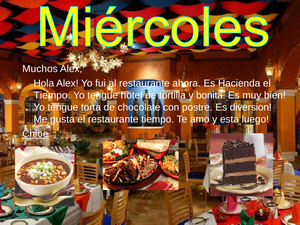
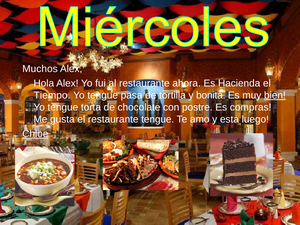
hotel: hotel -> pasa
bien underline: none -> present
diversion: diversion -> compras
restaurante tiempo: tiempo -> tengue
